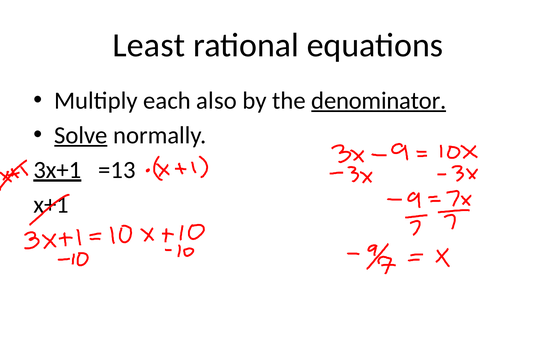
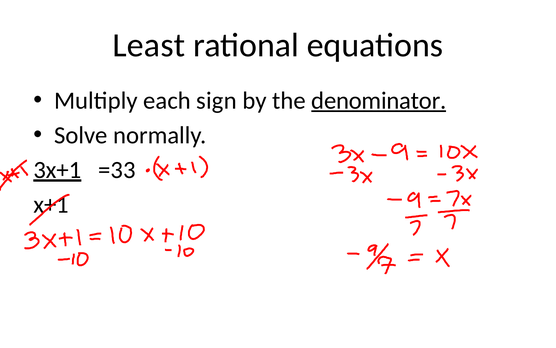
also: also -> sign
Solve underline: present -> none
=13: =13 -> =33
